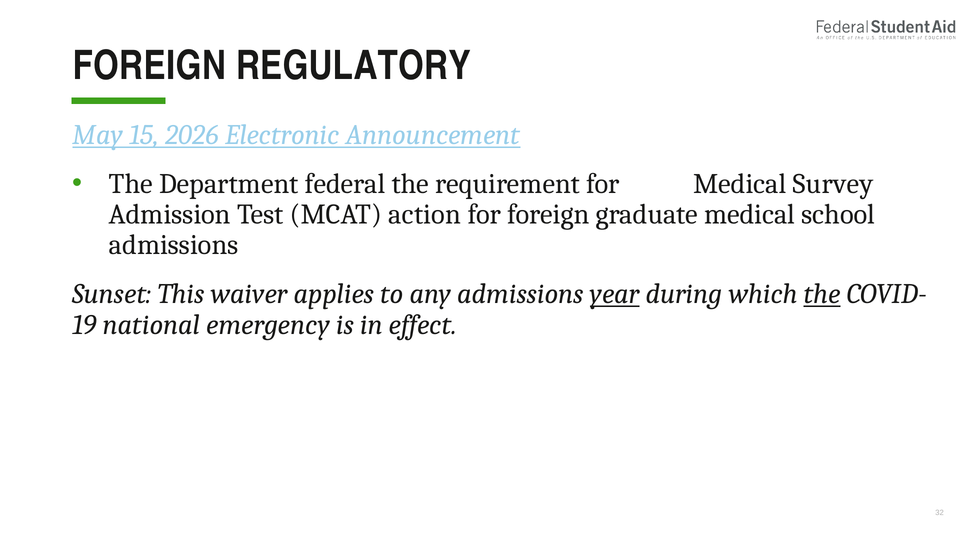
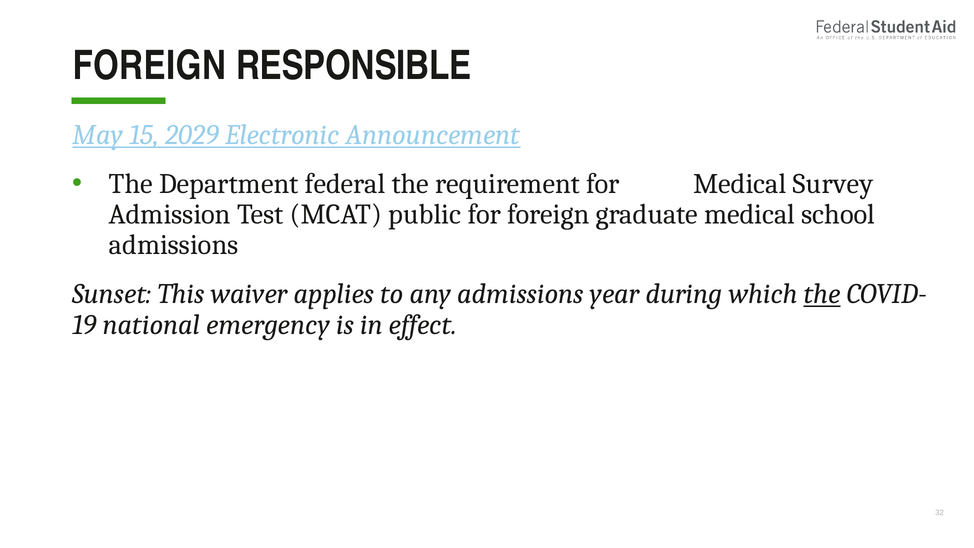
REGULATORY: REGULATORY -> RESPONSIBLE
2026: 2026 -> 2029
action: action -> public
year underline: present -> none
